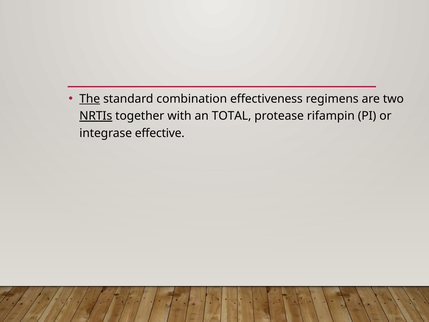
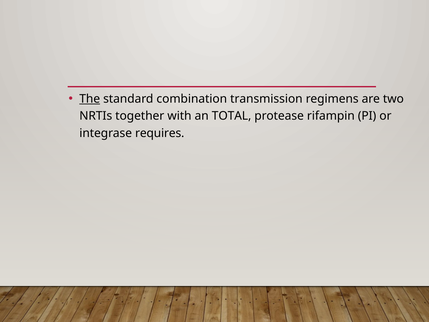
effectiveness: effectiveness -> transmission
NRTIs underline: present -> none
effective: effective -> requires
